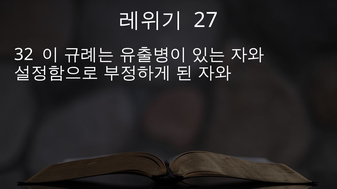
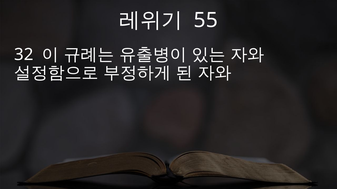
27: 27 -> 55
